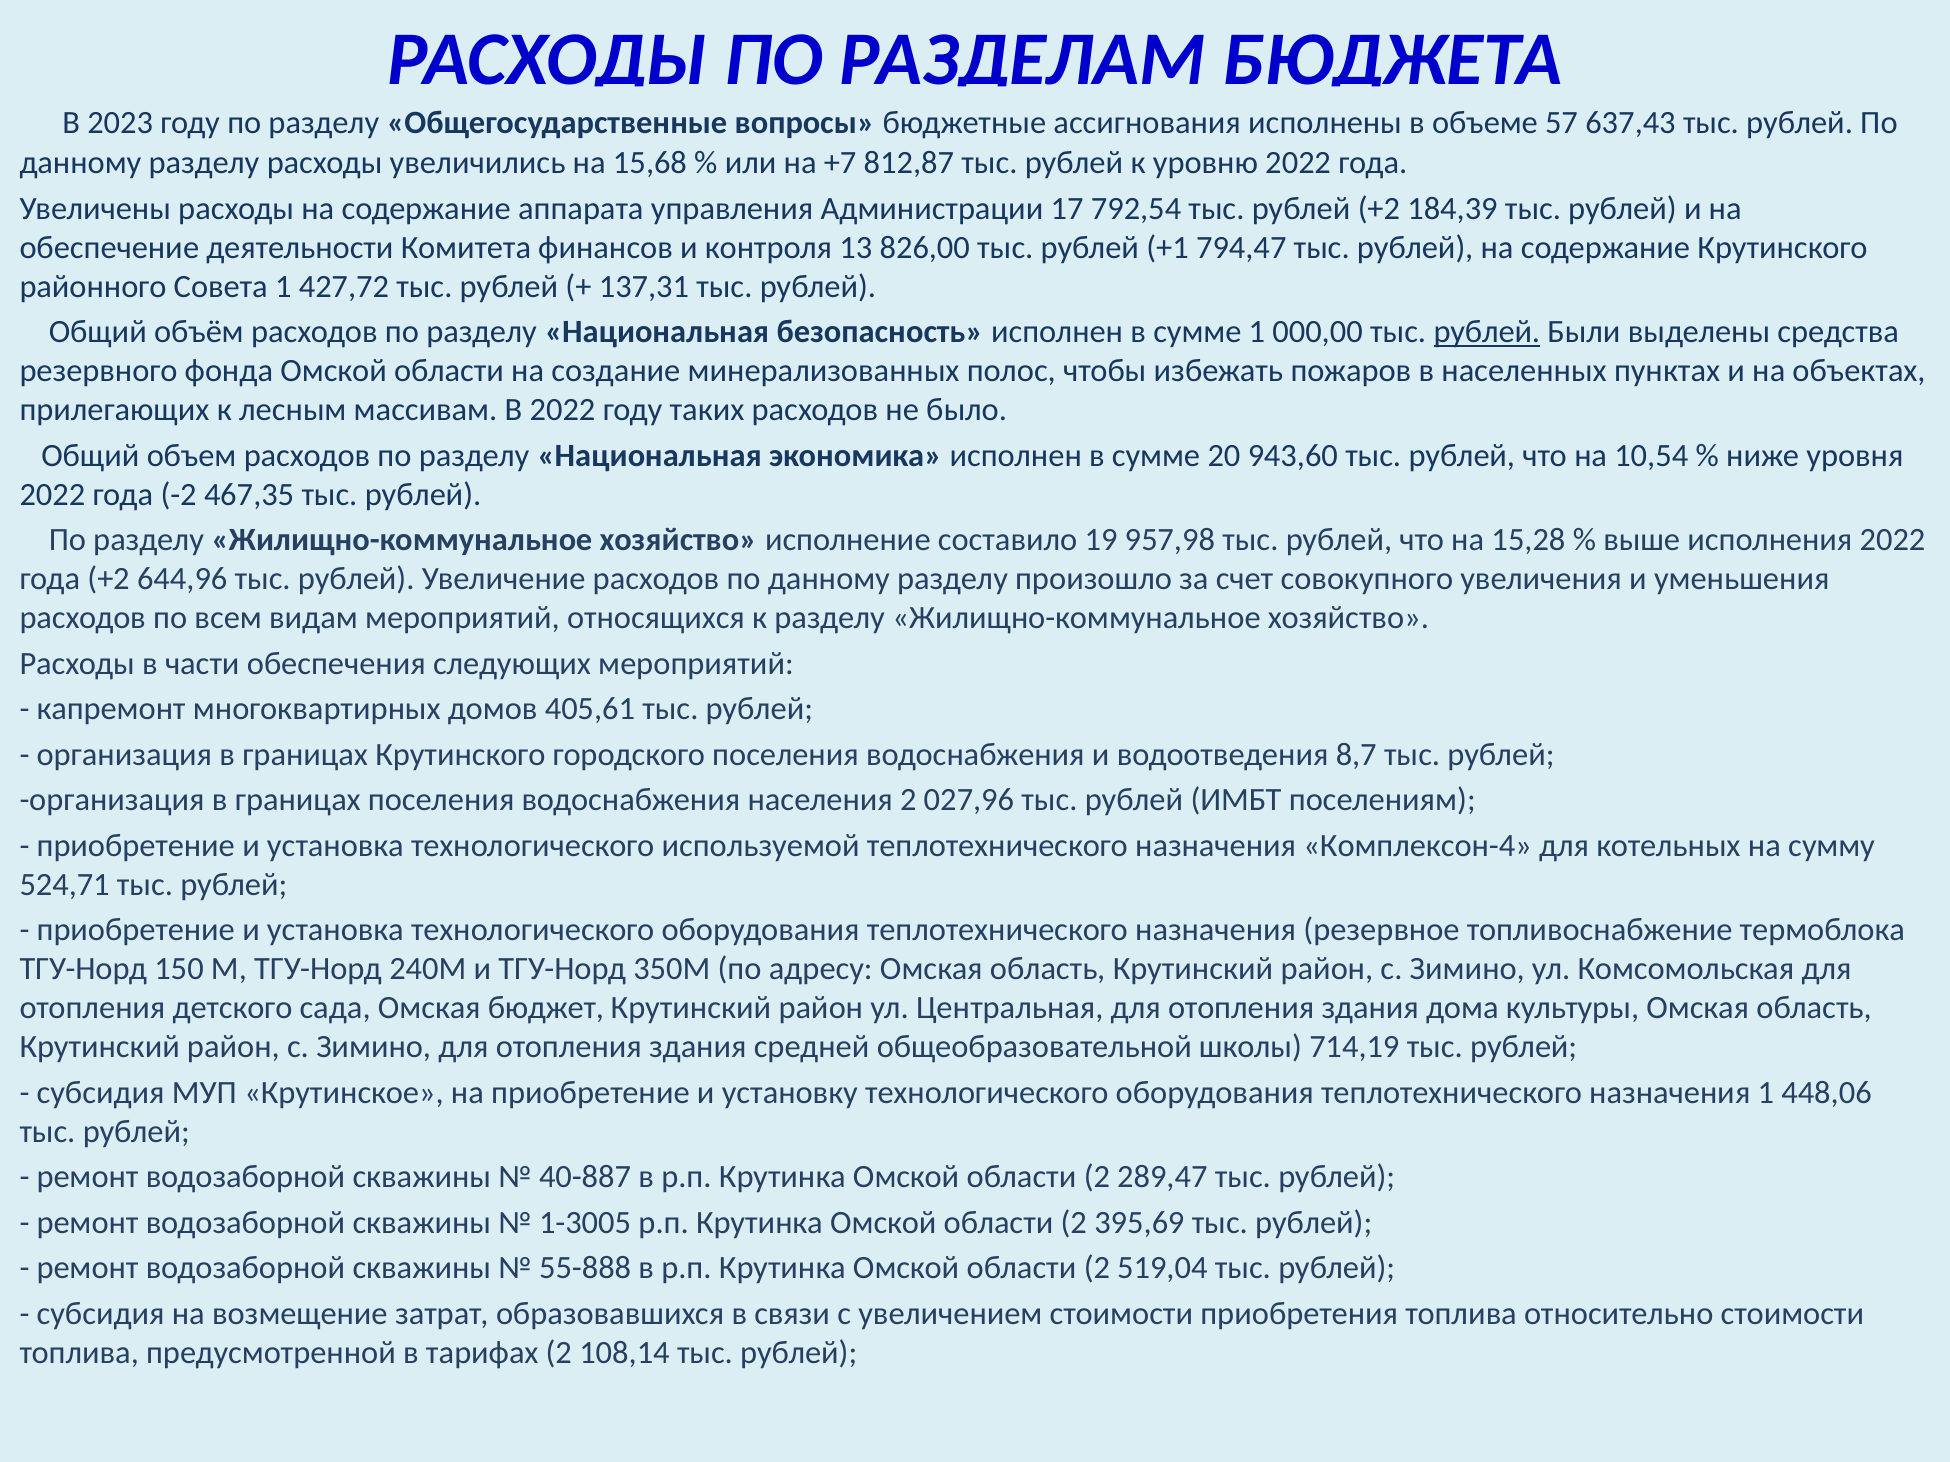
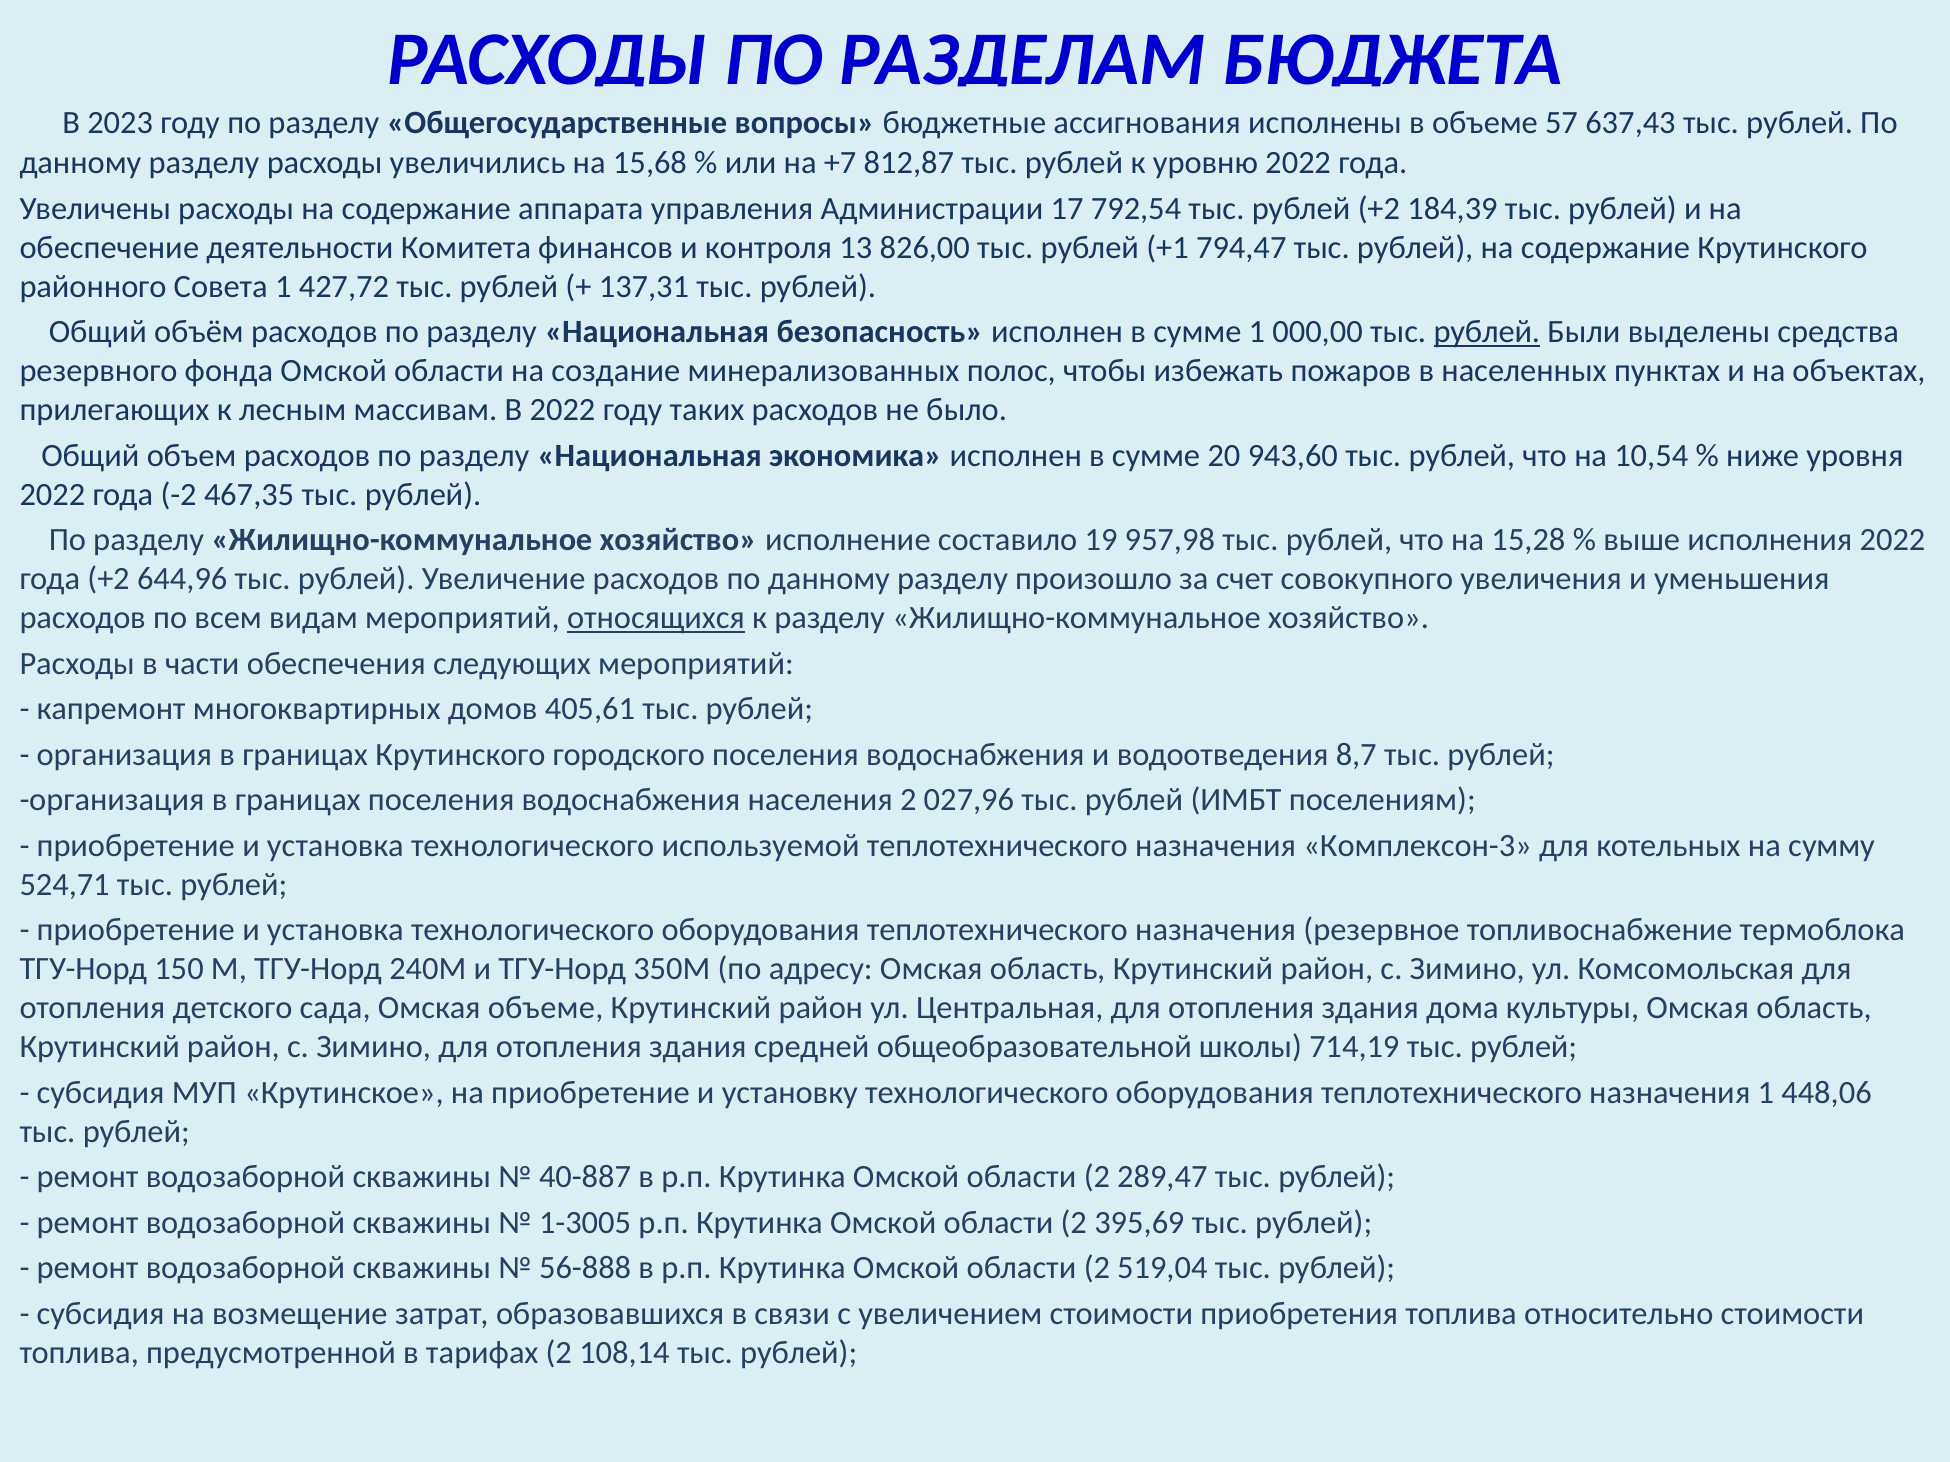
относящихся underline: none -> present
Комплексон-4: Комплексон-4 -> Комплексон-3
Омская бюджет: бюджет -> объеме
55-888: 55-888 -> 56-888
